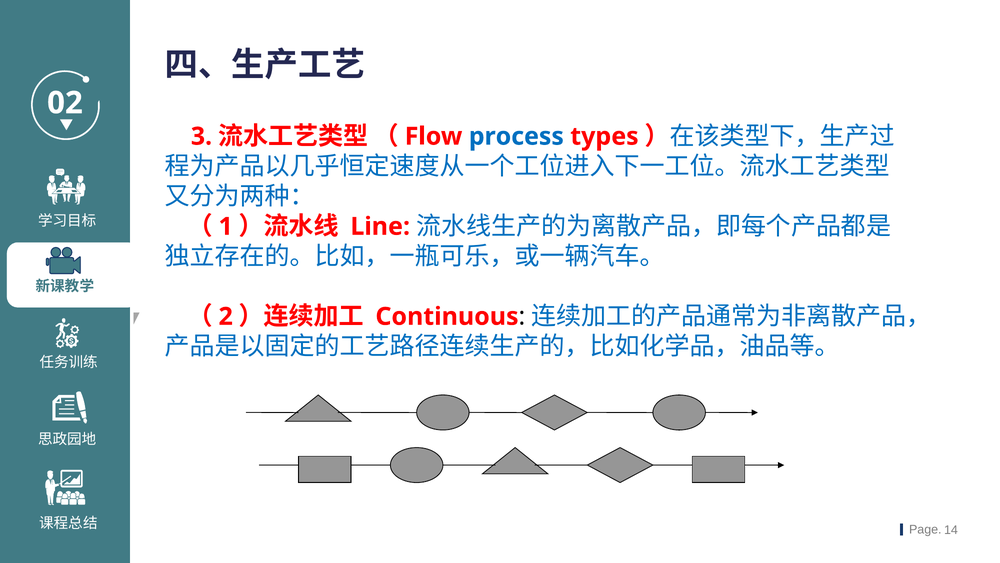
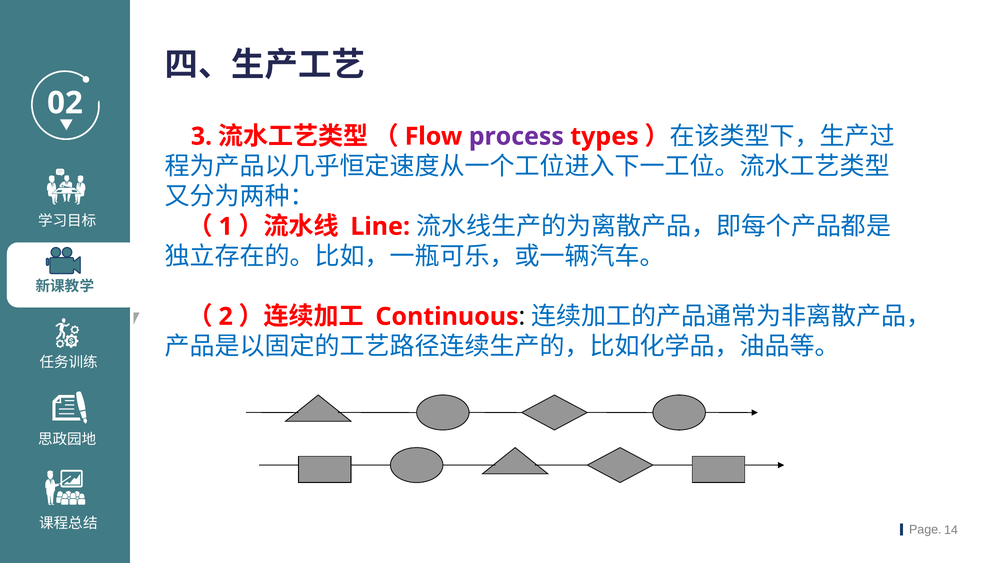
process colour: blue -> purple
